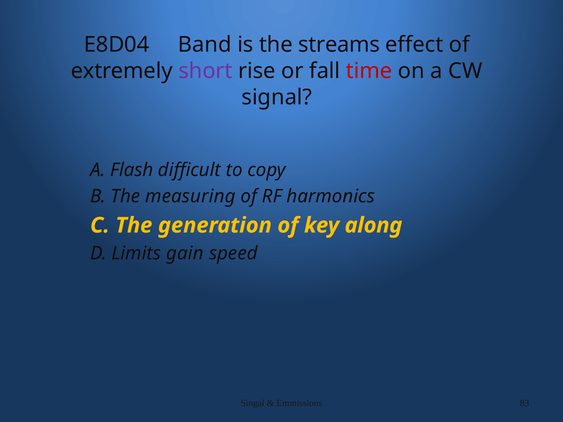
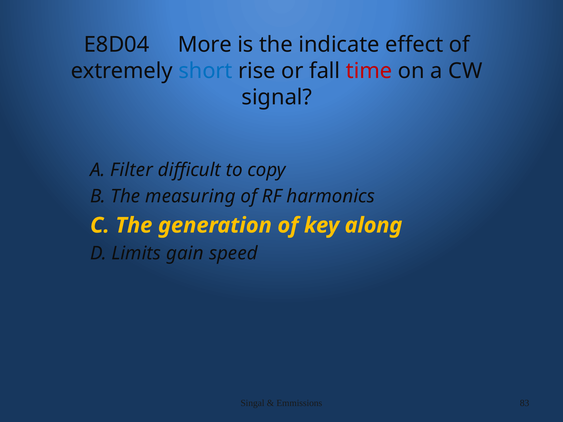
Band: Band -> More
streams: streams -> indicate
short colour: purple -> blue
Flash: Flash -> Filter
